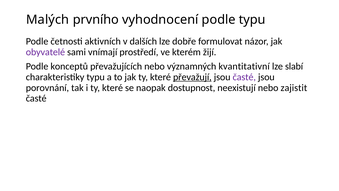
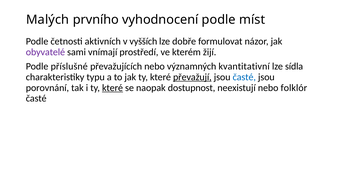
podle typu: typu -> míst
dalších: dalších -> vyšších
konceptů: konceptů -> příslušné
slabí: slabí -> sídla
časté at (244, 77) colour: purple -> blue
které at (113, 88) underline: none -> present
zajistit: zajistit -> folklór
